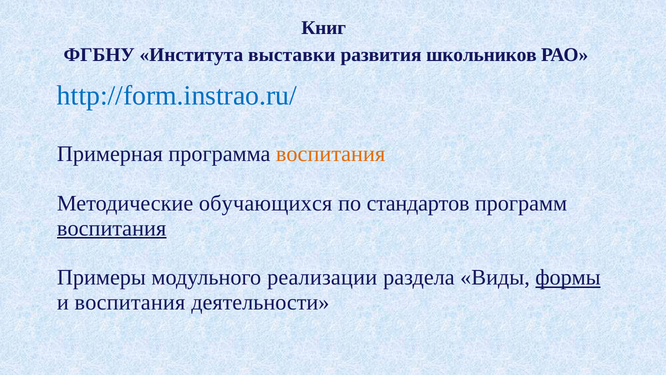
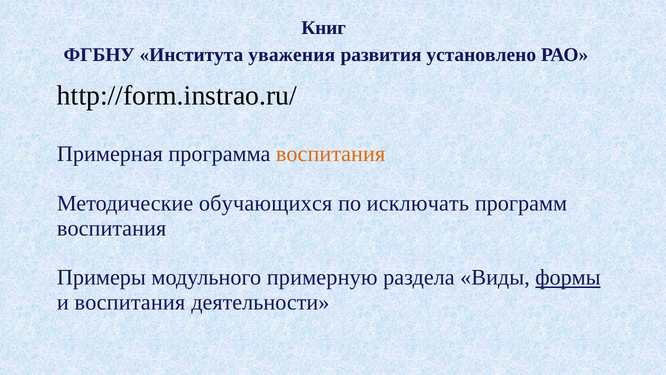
выставки: выставки -> уважения
школьников: школьников -> установлено
http://form.instrao.ru/ colour: blue -> black
стандартов: стандартов -> исключать
воспитания at (112, 228) underline: present -> none
реализации: реализации -> примерную
